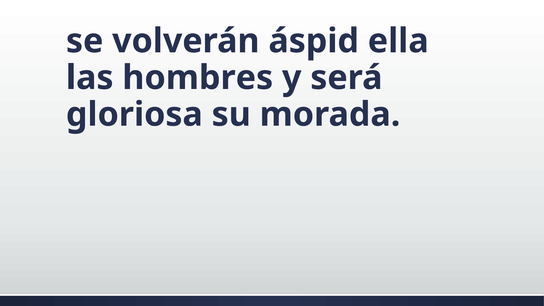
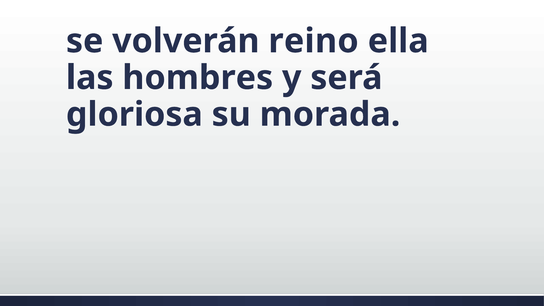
áspid: áspid -> reino
